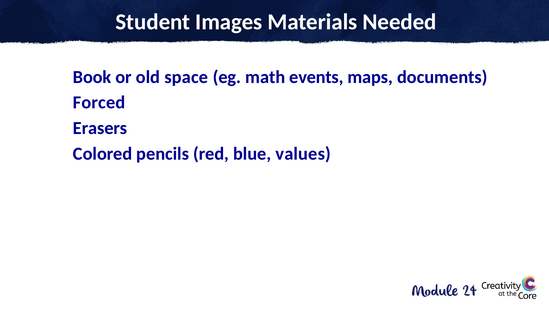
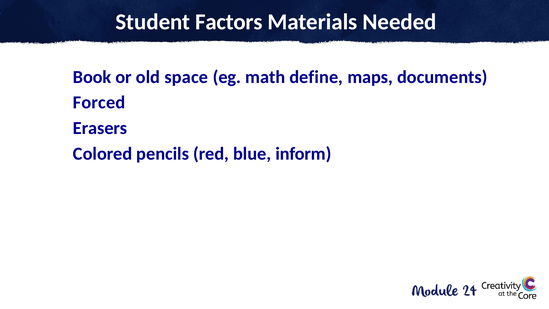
Images: Images -> Factors
events: events -> define
values: values -> inform
